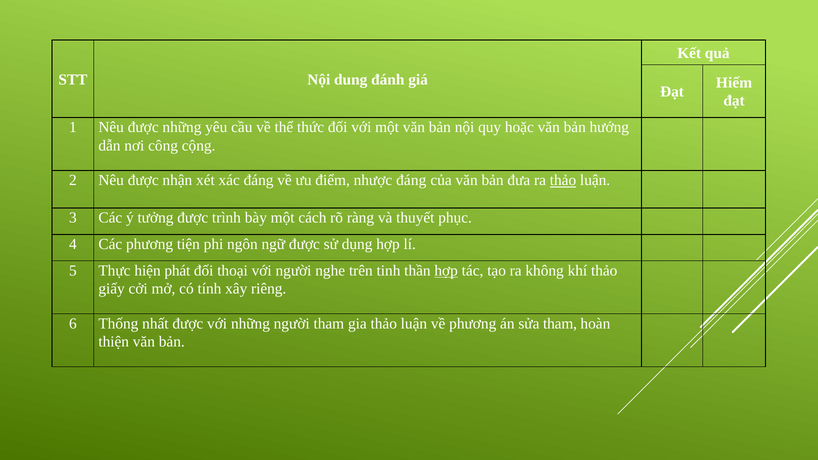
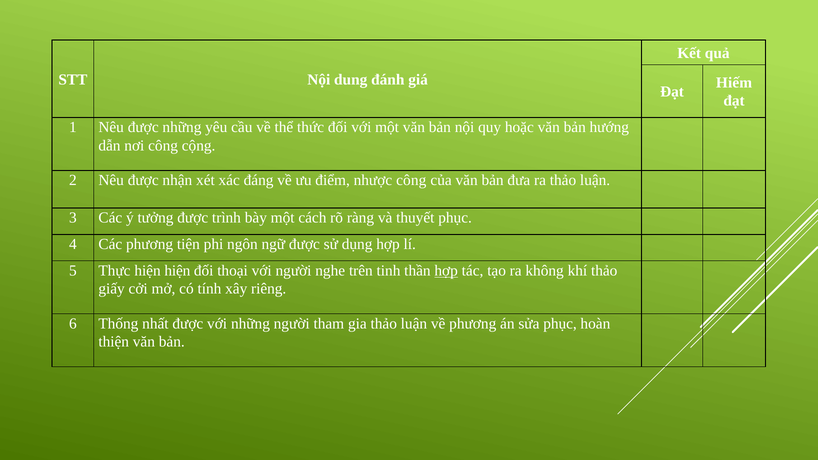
nhược đáng: đáng -> công
thảo at (563, 180) underline: present -> none
hiện phát: phát -> hiện
sửa tham: tham -> phục
